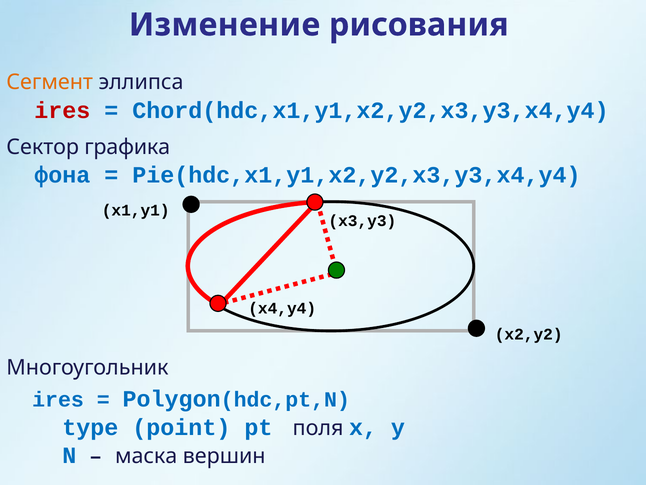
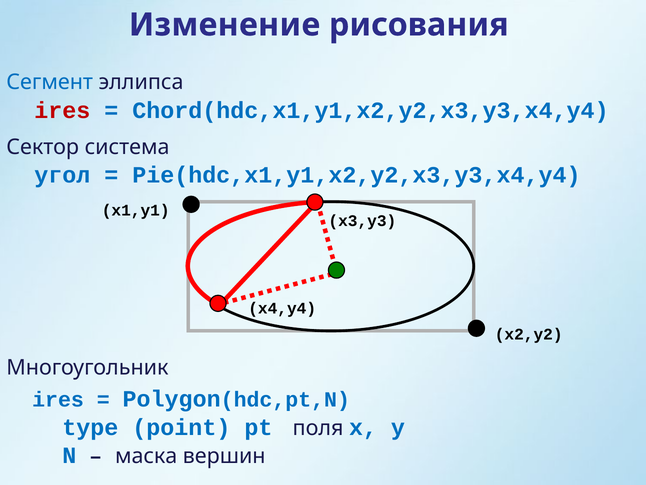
Сегмент colour: orange -> blue
графика: графика -> система
фона: фона -> угол
